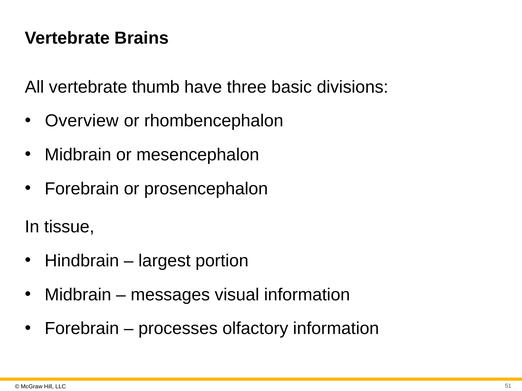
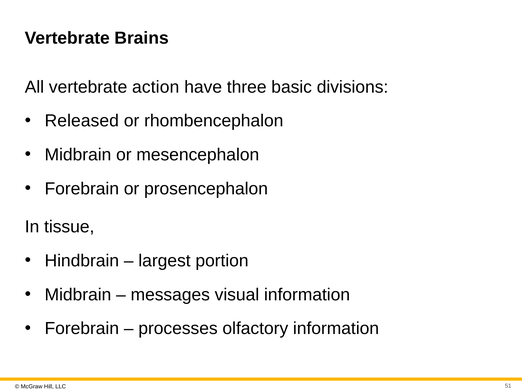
thumb: thumb -> action
Overview: Overview -> Released
